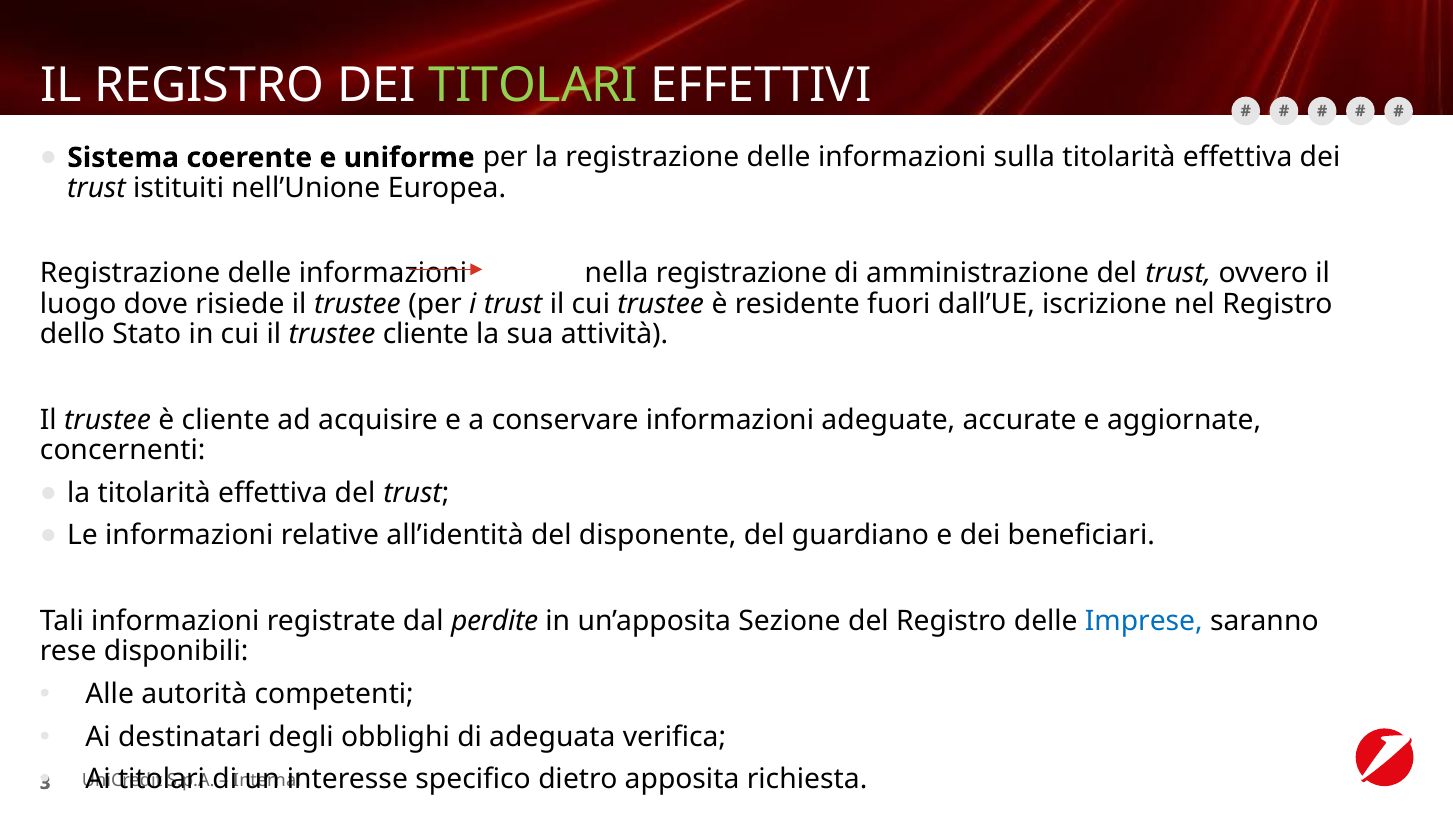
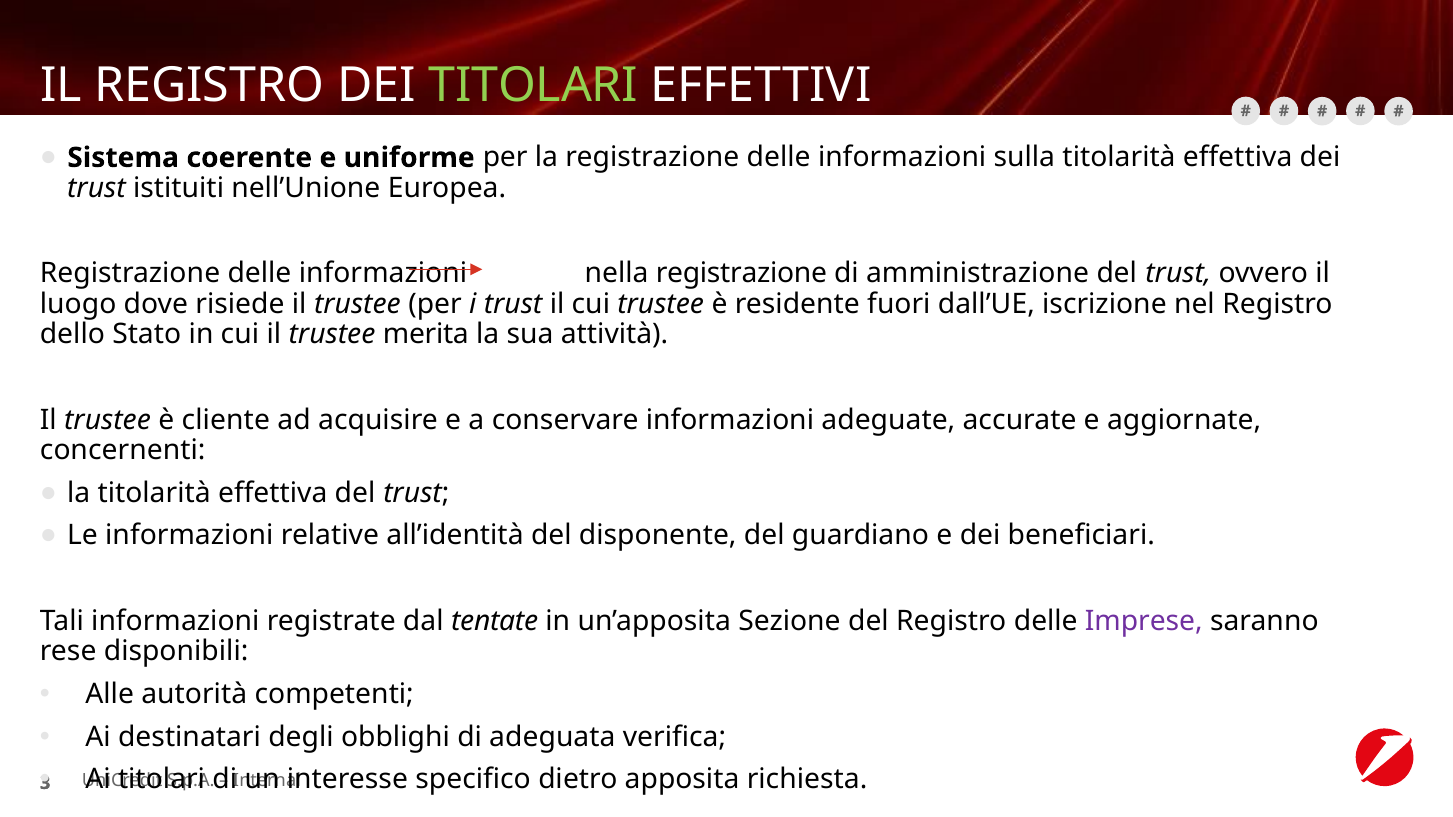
trustee cliente: cliente -> merita
perdite: perdite -> tentate
Imprese colour: blue -> purple
